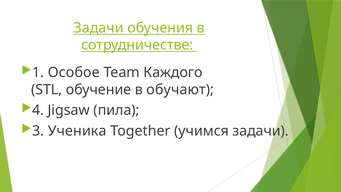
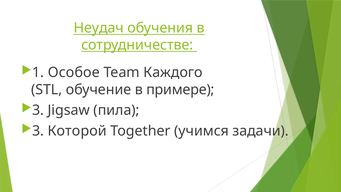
Задачи at (99, 28): Задачи -> Неудач
обучают: обучают -> примере
4 at (38, 110): 4 -> 3
Ученика: Ученика -> Которой
